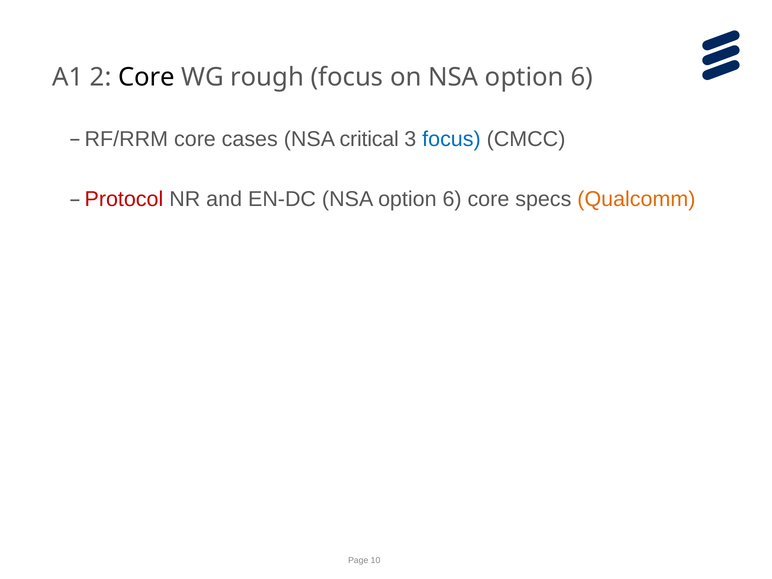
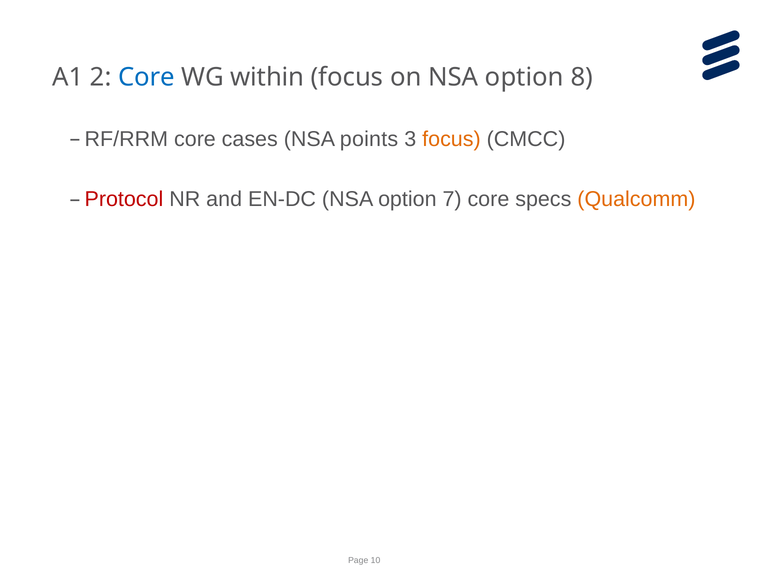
Core at (147, 77) colour: black -> blue
rough: rough -> within
on NSA option 6: 6 -> 8
critical: critical -> points
focus at (451, 139) colour: blue -> orange
EN-DC NSA option 6: 6 -> 7
